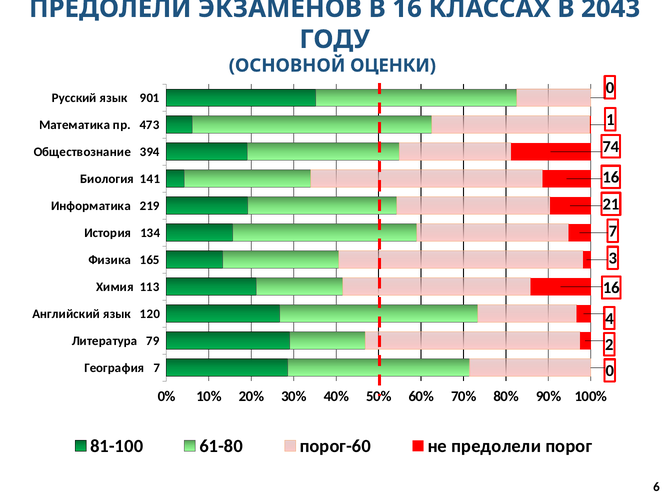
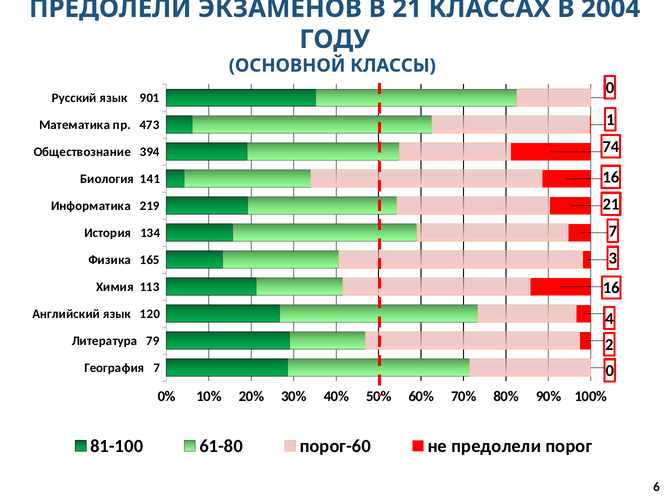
В 16: 16 -> 21
2043: 2043 -> 2004
ОЦЕНКИ: ОЦЕНКИ -> КЛАССЫ
